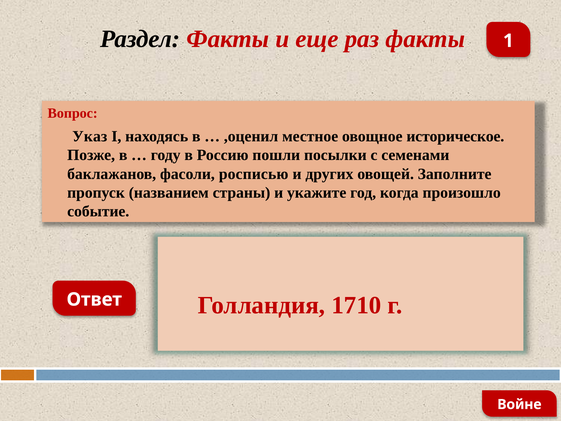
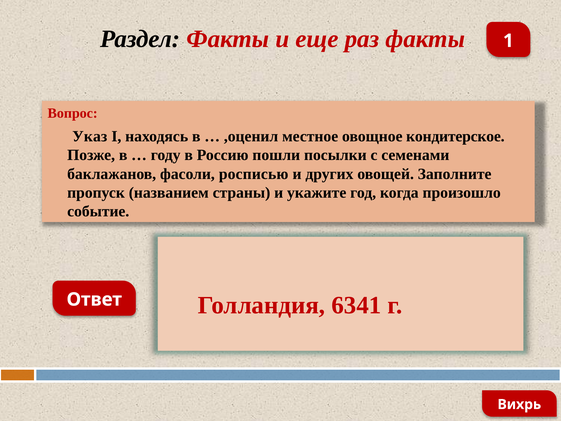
историческое: историческое -> кондитерское
1710: 1710 -> 6341
Войне: Войне -> Вихрь
